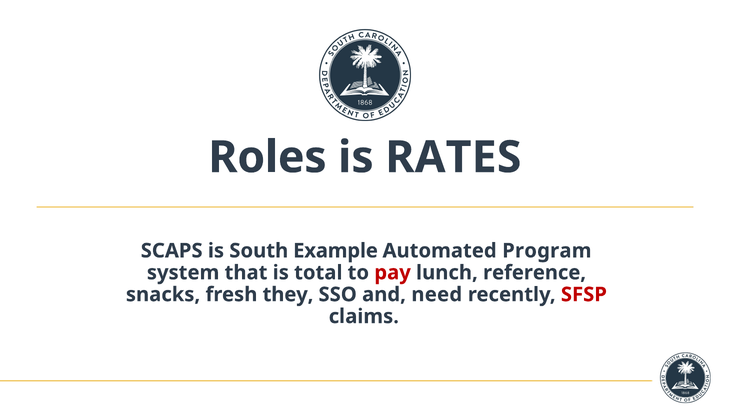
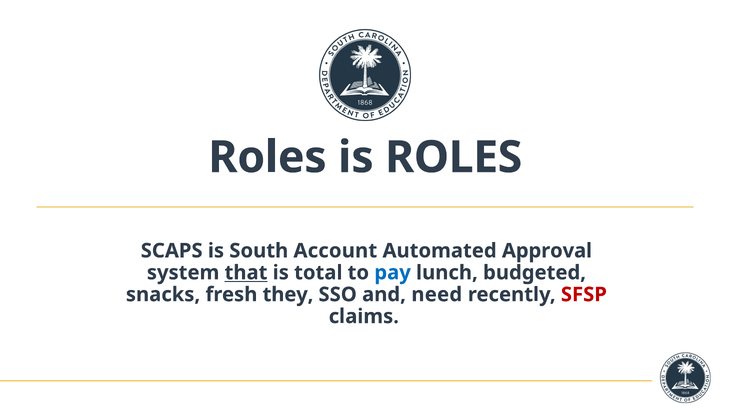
is RATES: RATES -> ROLES
Example: Example -> Account
Program: Program -> Approval
that underline: none -> present
pay colour: red -> blue
reference: reference -> budgeted
